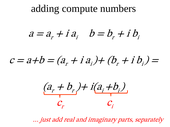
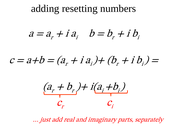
compute: compute -> resetting
